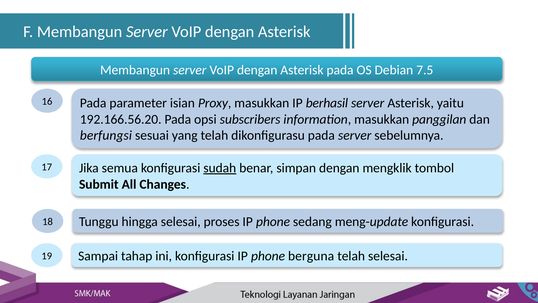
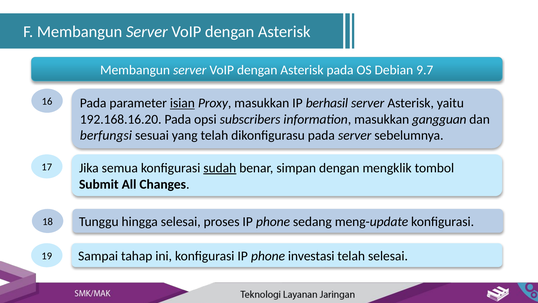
7.5: 7.5 -> 9.7
isian underline: none -> present
192.166.56.20: 192.166.56.20 -> 192.168.16.20
panggilan: panggilan -> gangguan
berguna: berguna -> investasi
